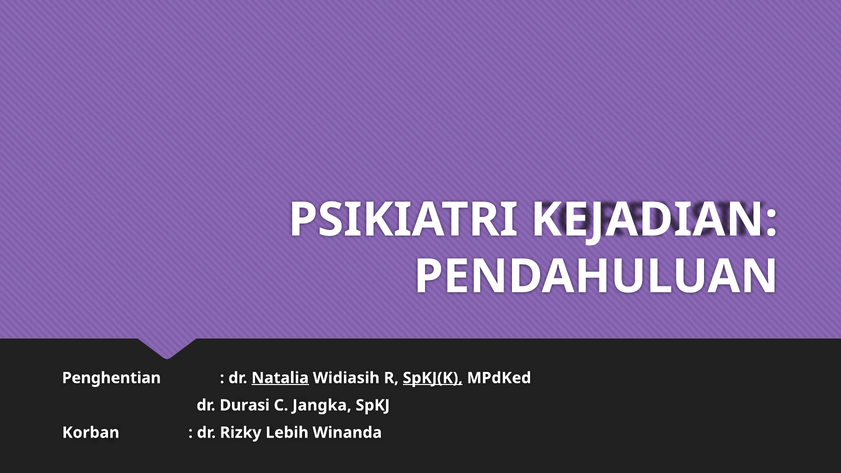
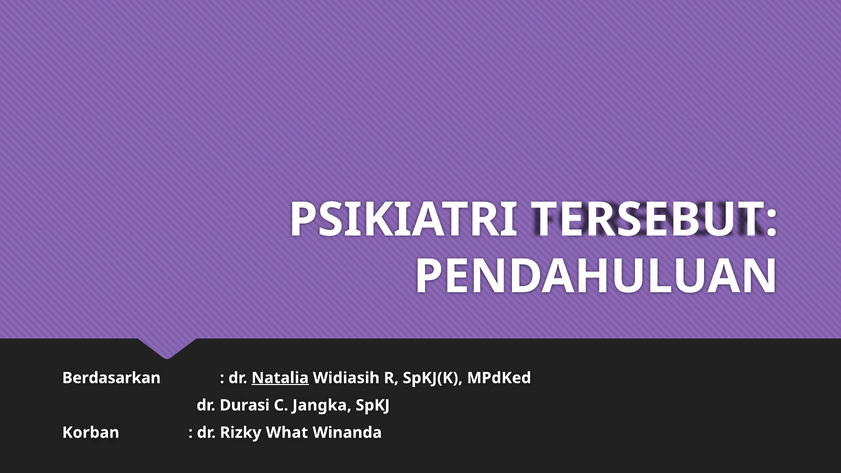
KEJADIAN: KEJADIAN -> TERSEBUT
Penghentian: Penghentian -> Berdasarkan
SpKJ(K underline: present -> none
Lebih: Lebih -> What
